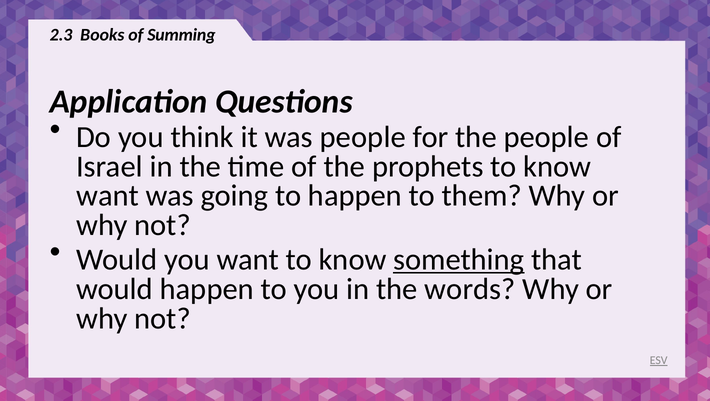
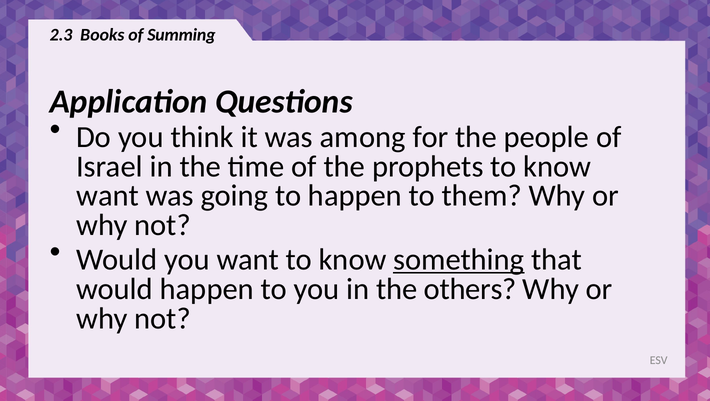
was people: people -> among
words: words -> others
ESV underline: present -> none
